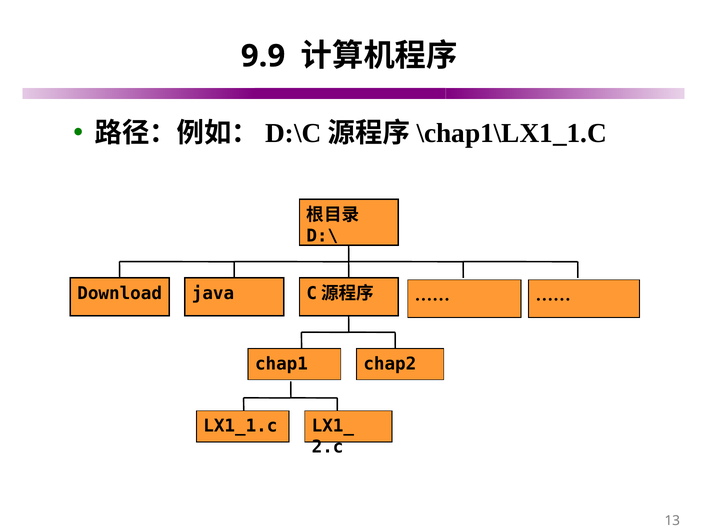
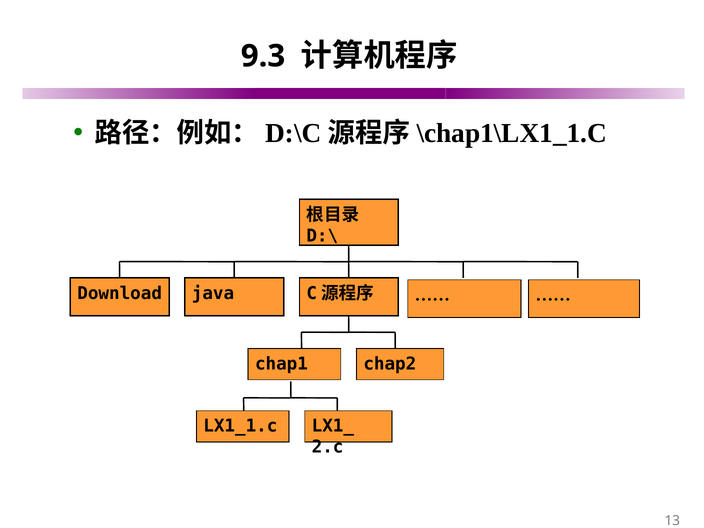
9.9: 9.9 -> 9.3
